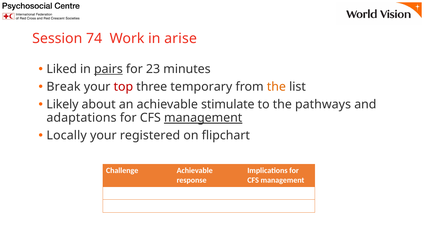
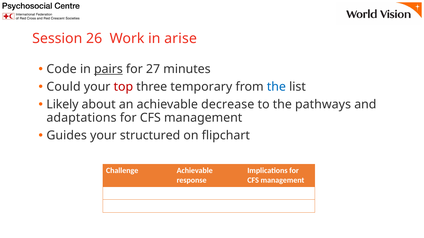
74: 74 -> 26
Liked: Liked -> Code
23: 23 -> 27
Break: Break -> Could
the at (276, 87) colour: orange -> blue
stimulate: stimulate -> decrease
management at (203, 118) underline: present -> none
Locally: Locally -> Guides
registered: registered -> structured
